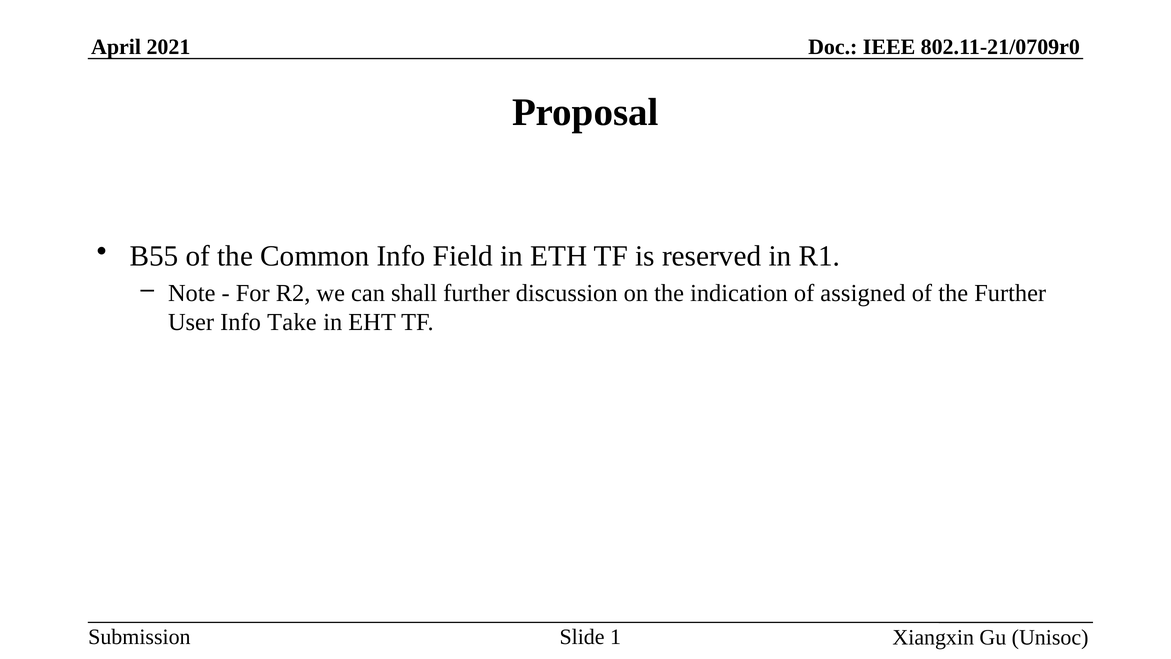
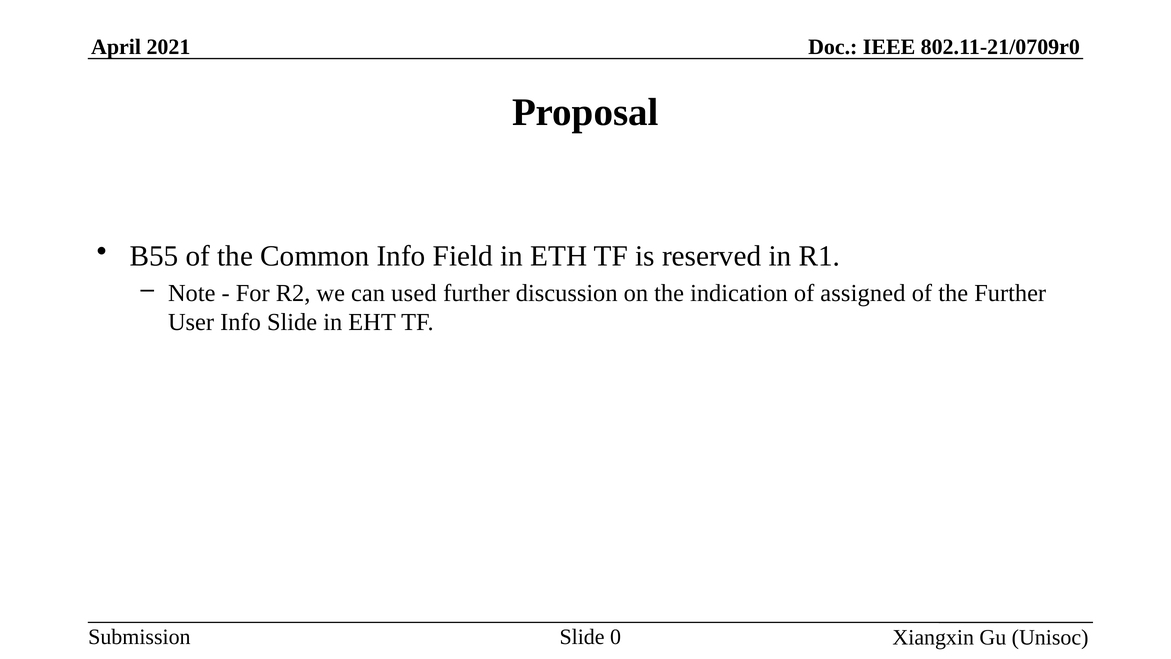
shall: shall -> used
Info Take: Take -> Slide
1: 1 -> 0
